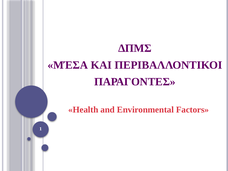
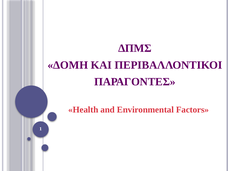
ΜΈΣΑ: ΜΈΣΑ -> ΔΟΜΗ
